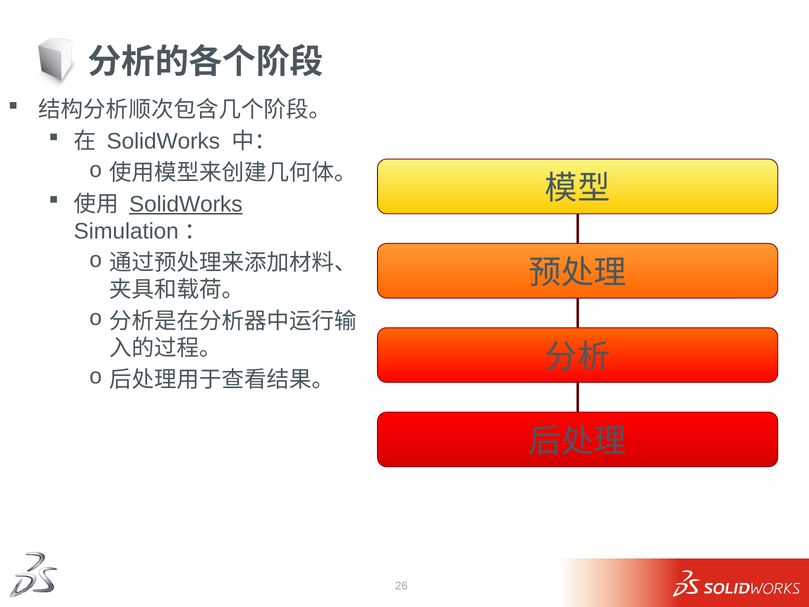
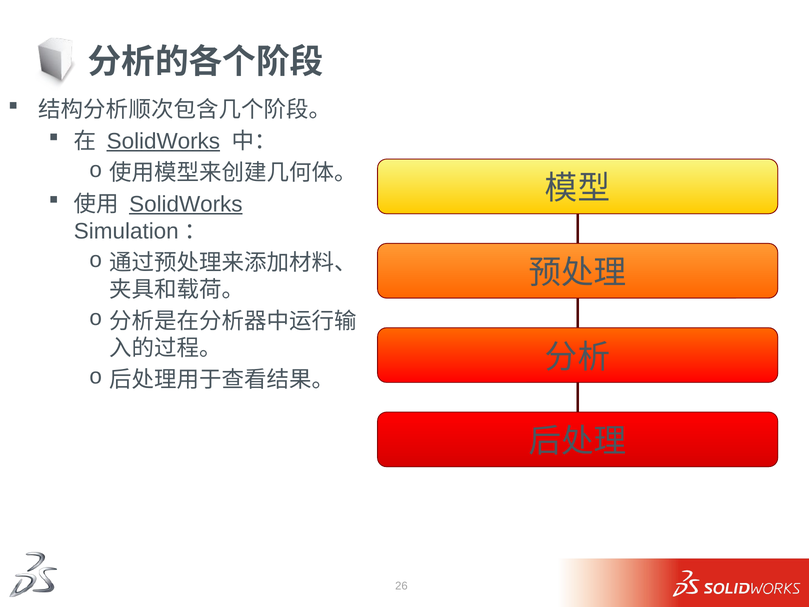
SolidWorks at (163, 141) underline: none -> present
